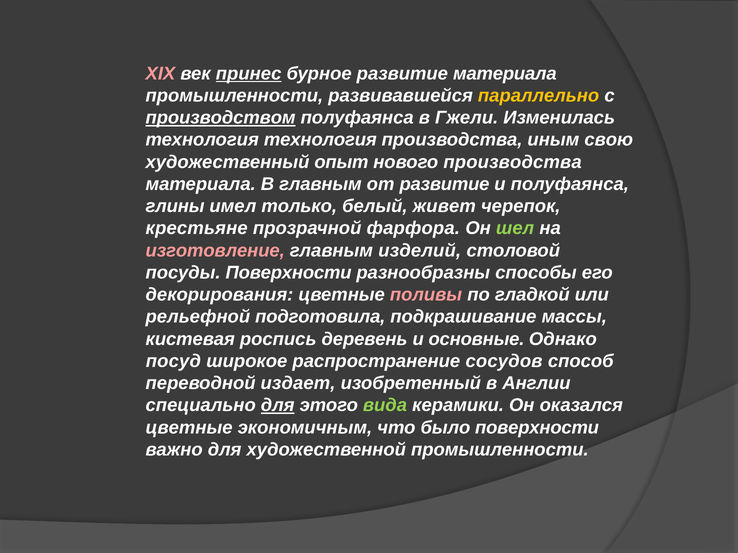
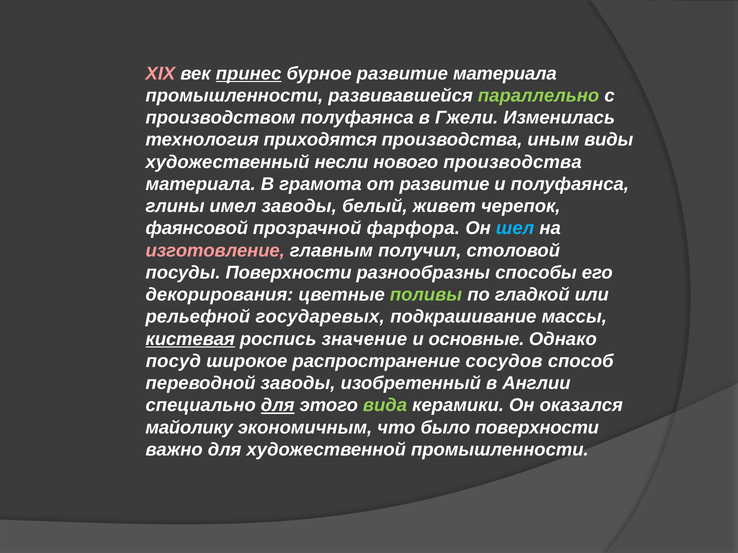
параллельно colour: yellow -> light green
производством underline: present -> none
технология технология: технология -> приходятся
свою: свою -> виды
опыт: опыт -> несли
В главным: главным -> грамота
имел только: только -> заводы
крестьяне: крестьяне -> фаянсовой
шел colour: light green -> light blue
изделий: изделий -> получил
поливы colour: pink -> light green
подготовила: подготовила -> государевых
кистевая underline: none -> present
деревень: деревень -> значение
переводной издает: издает -> заводы
цветные at (189, 428): цветные -> майолику
